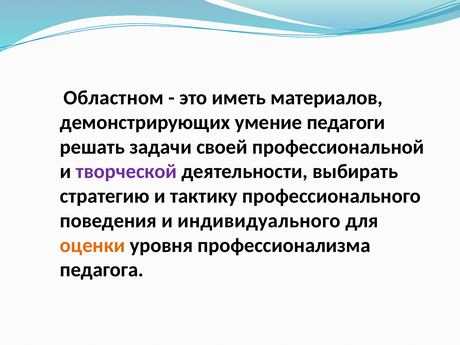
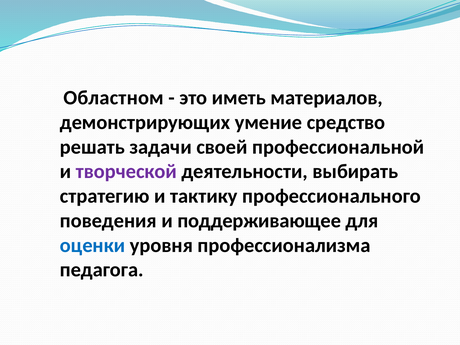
педагоги: педагоги -> средство
индивидуального: индивидуального -> поддерживающее
оценки colour: orange -> blue
